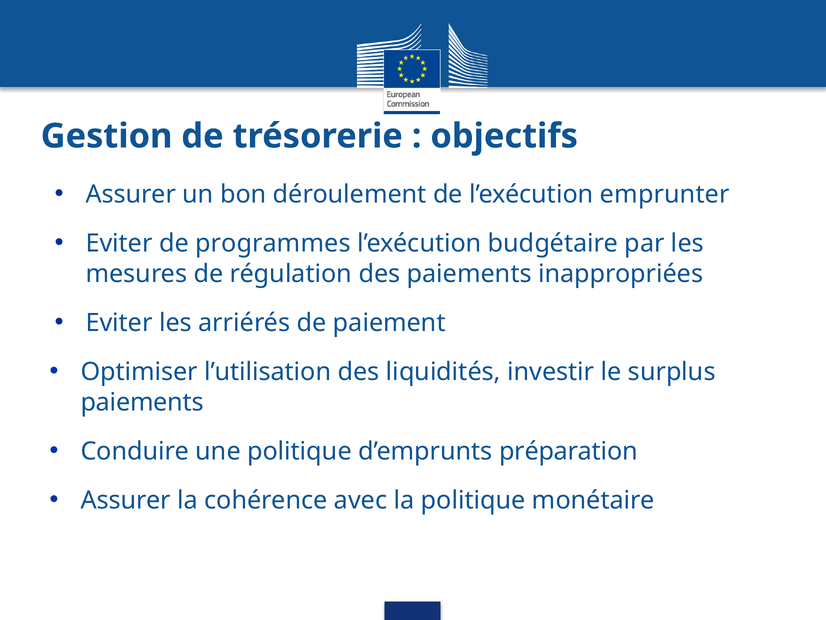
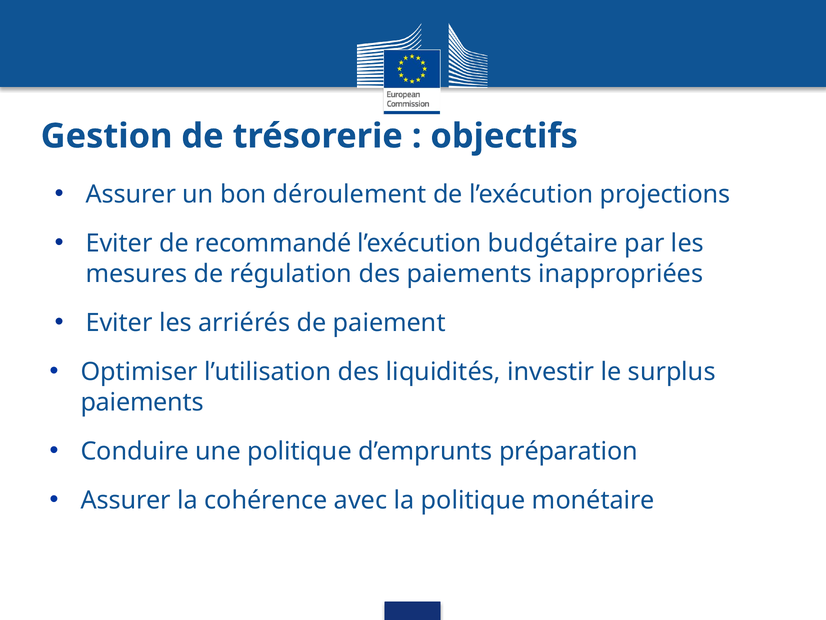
emprunter: emprunter -> projections
programmes: programmes -> recommandé
